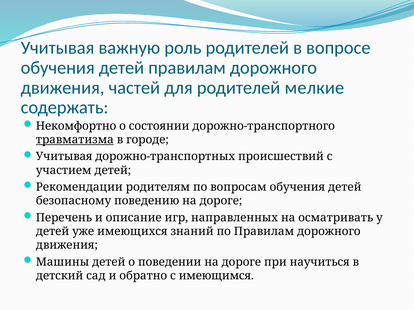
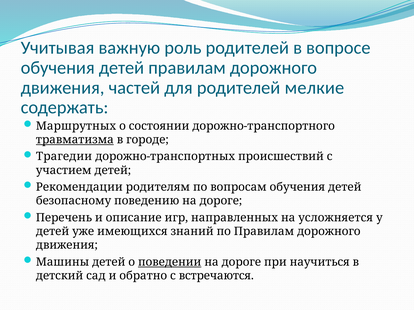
Некомфортно: Некомфортно -> Маршрутных
Учитывая at (64, 157): Учитывая -> Трагедии
осматривать: осматривать -> усложняется
поведении underline: none -> present
имеющимся: имеющимся -> встречаются
